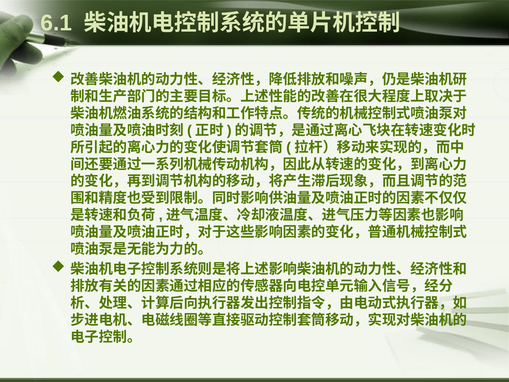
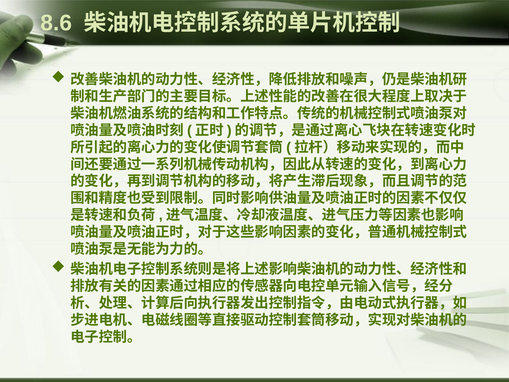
6.1: 6.1 -> 8.6
